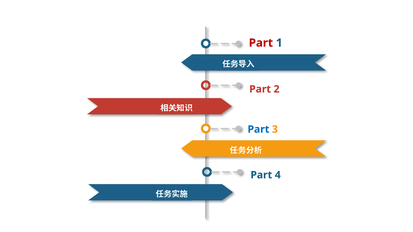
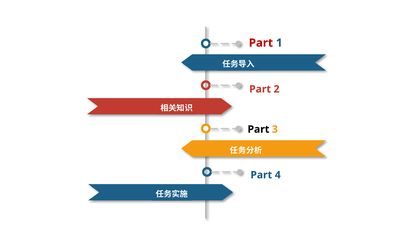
Part at (258, 129) colour: blue -> black
